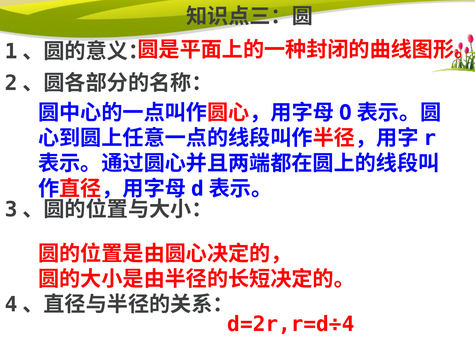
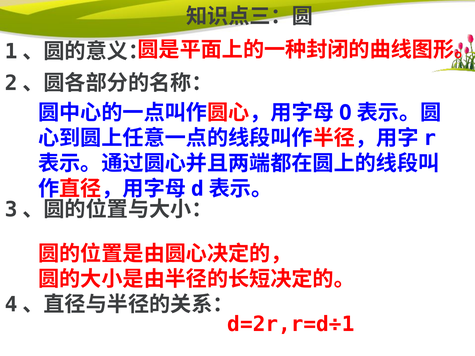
d=2r,r=d÷4: d=2r,r=d÷4 -> d=2r,r=d÷1
